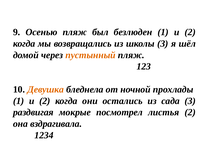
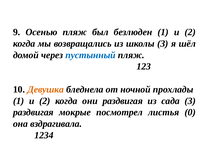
пустынный colour: orange -> blue
они остались: остались -> раздвигая
листья 2: 2 -> 0
